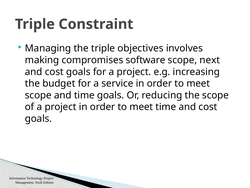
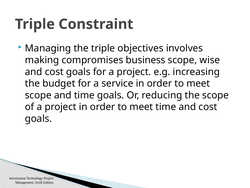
software: software -> business
next: next -> wise
